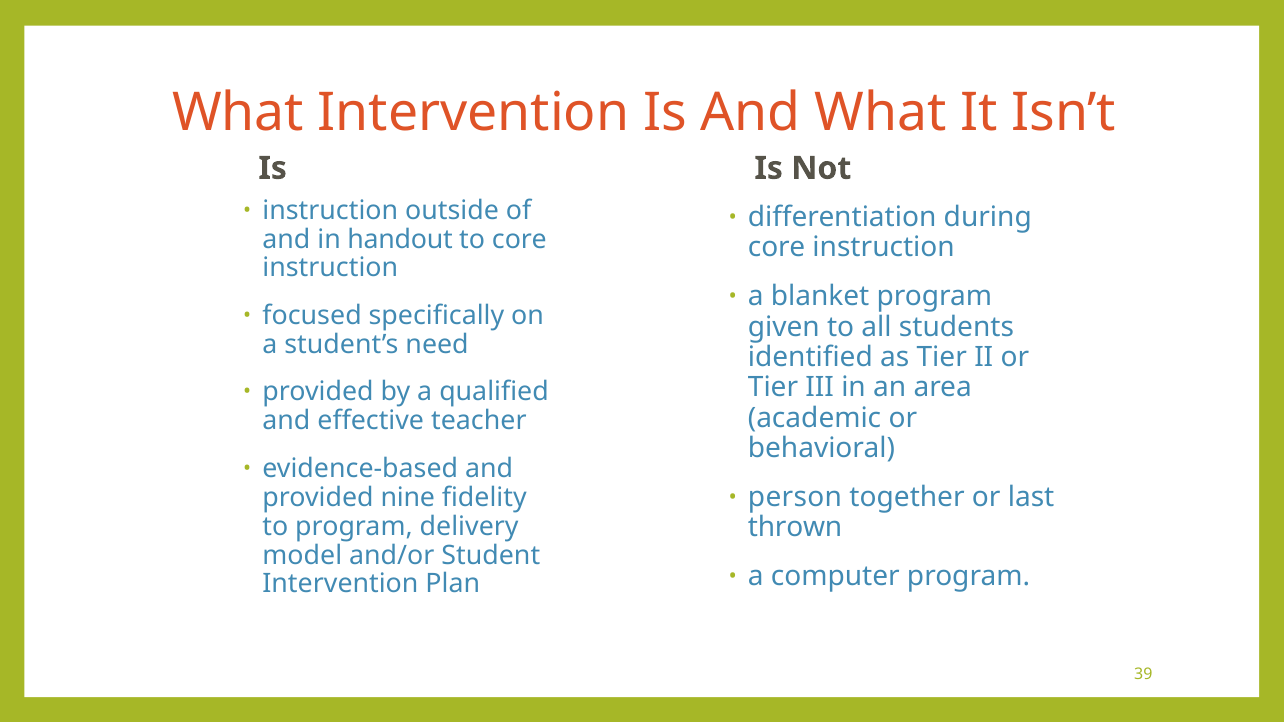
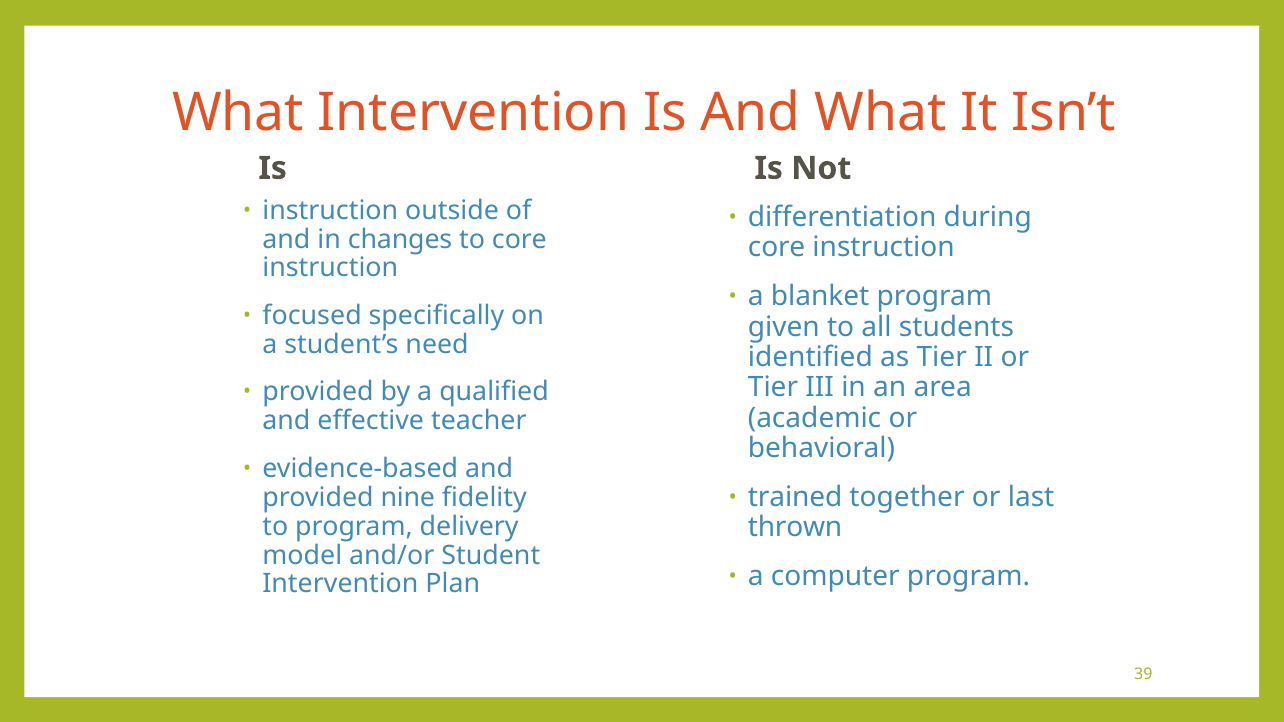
handout: handout -> changes
person: person -> trained
